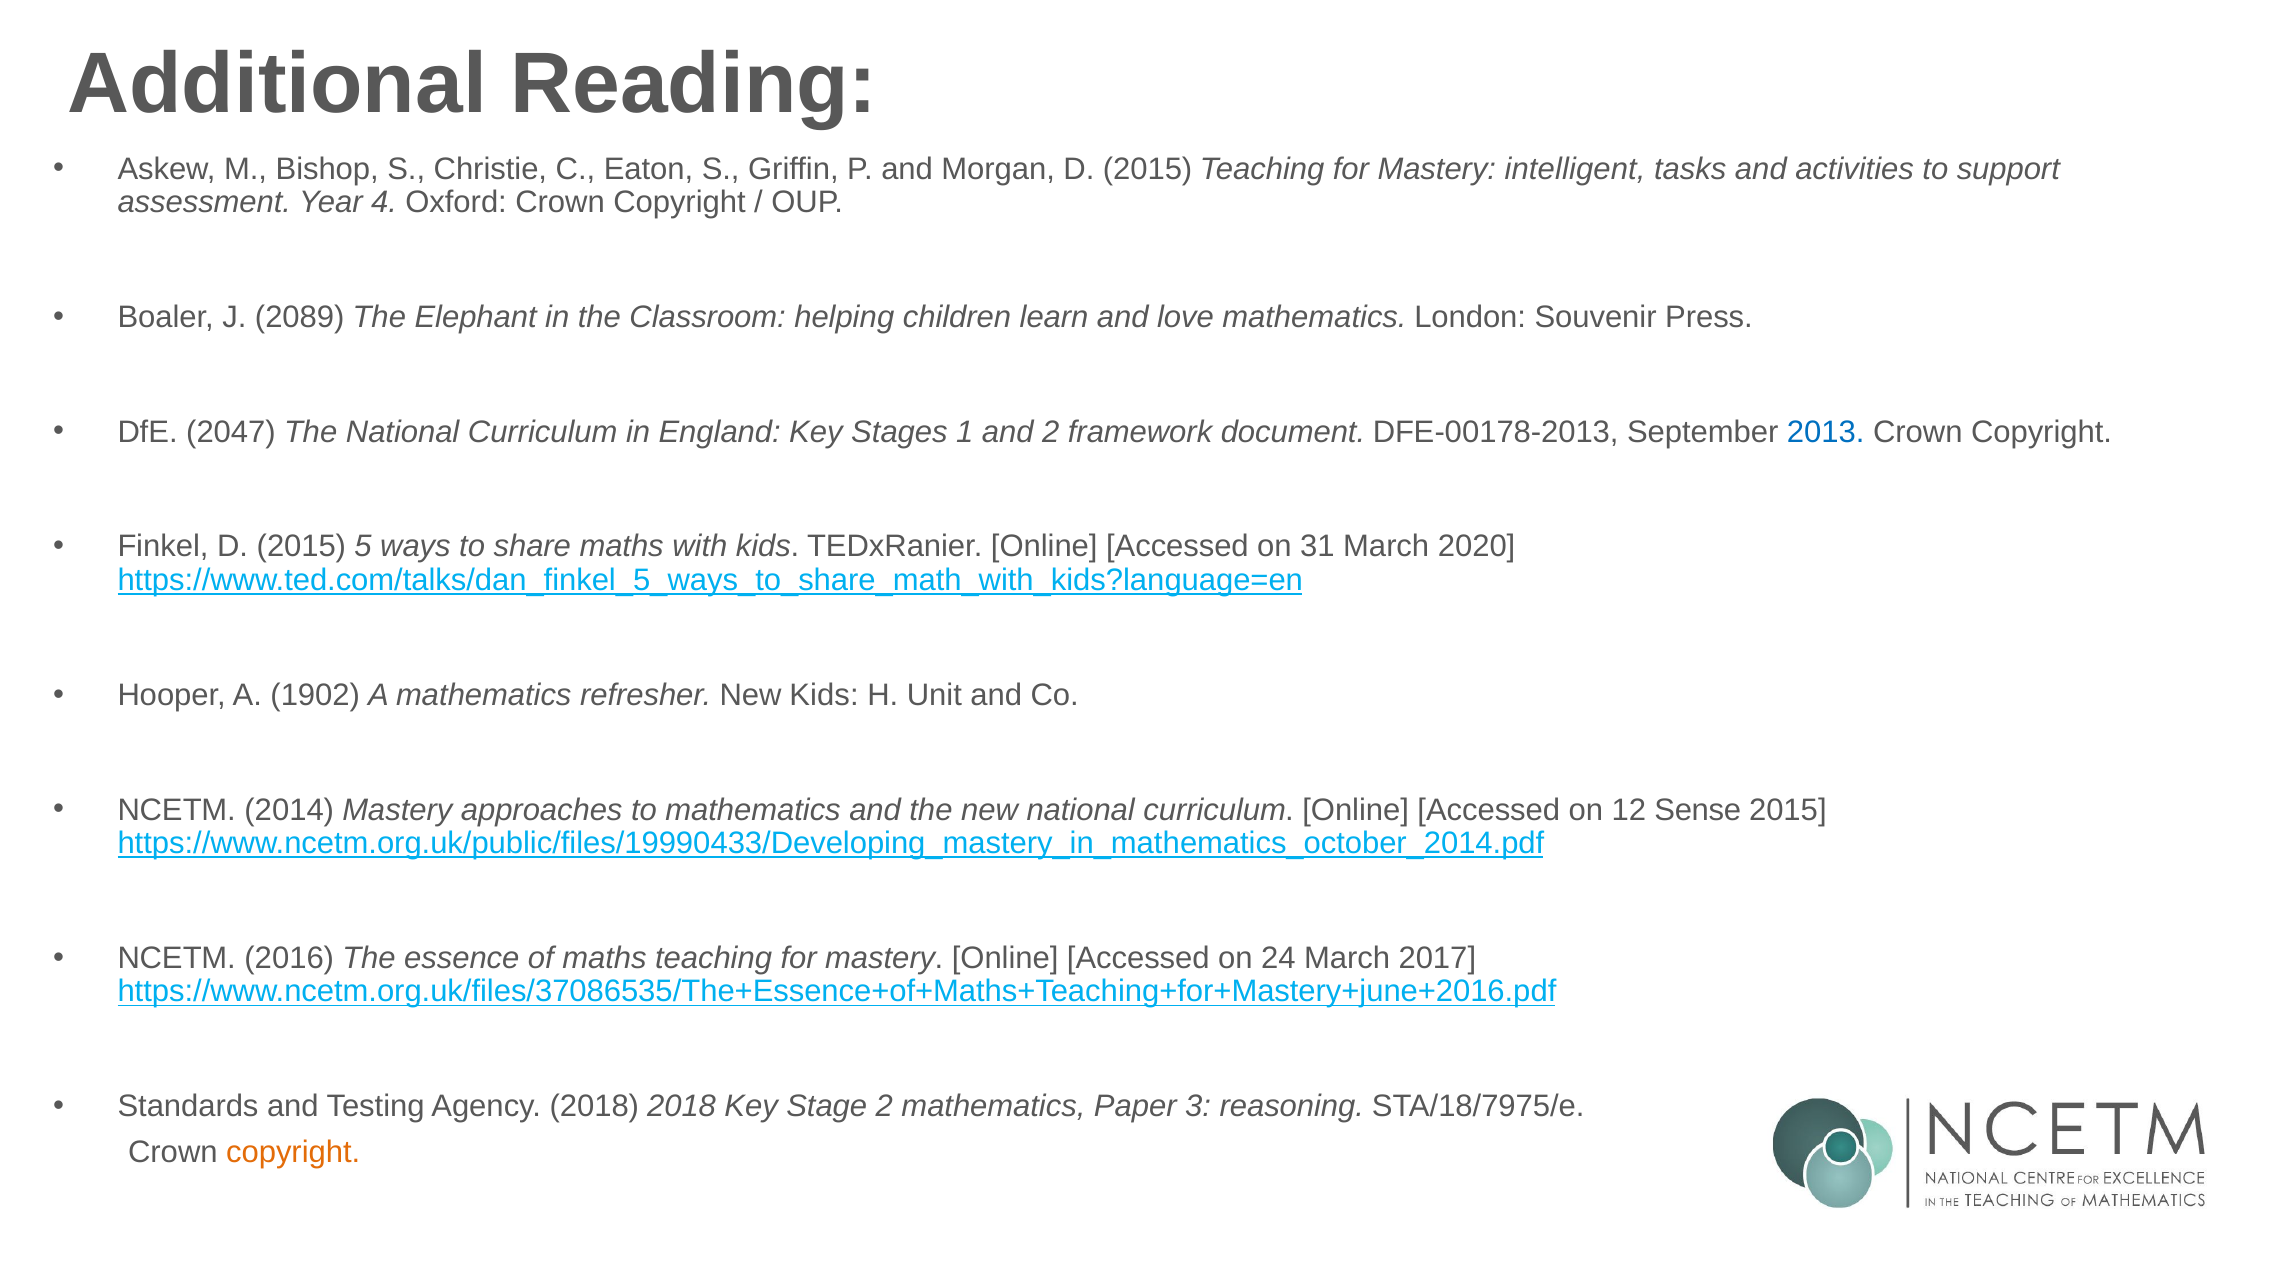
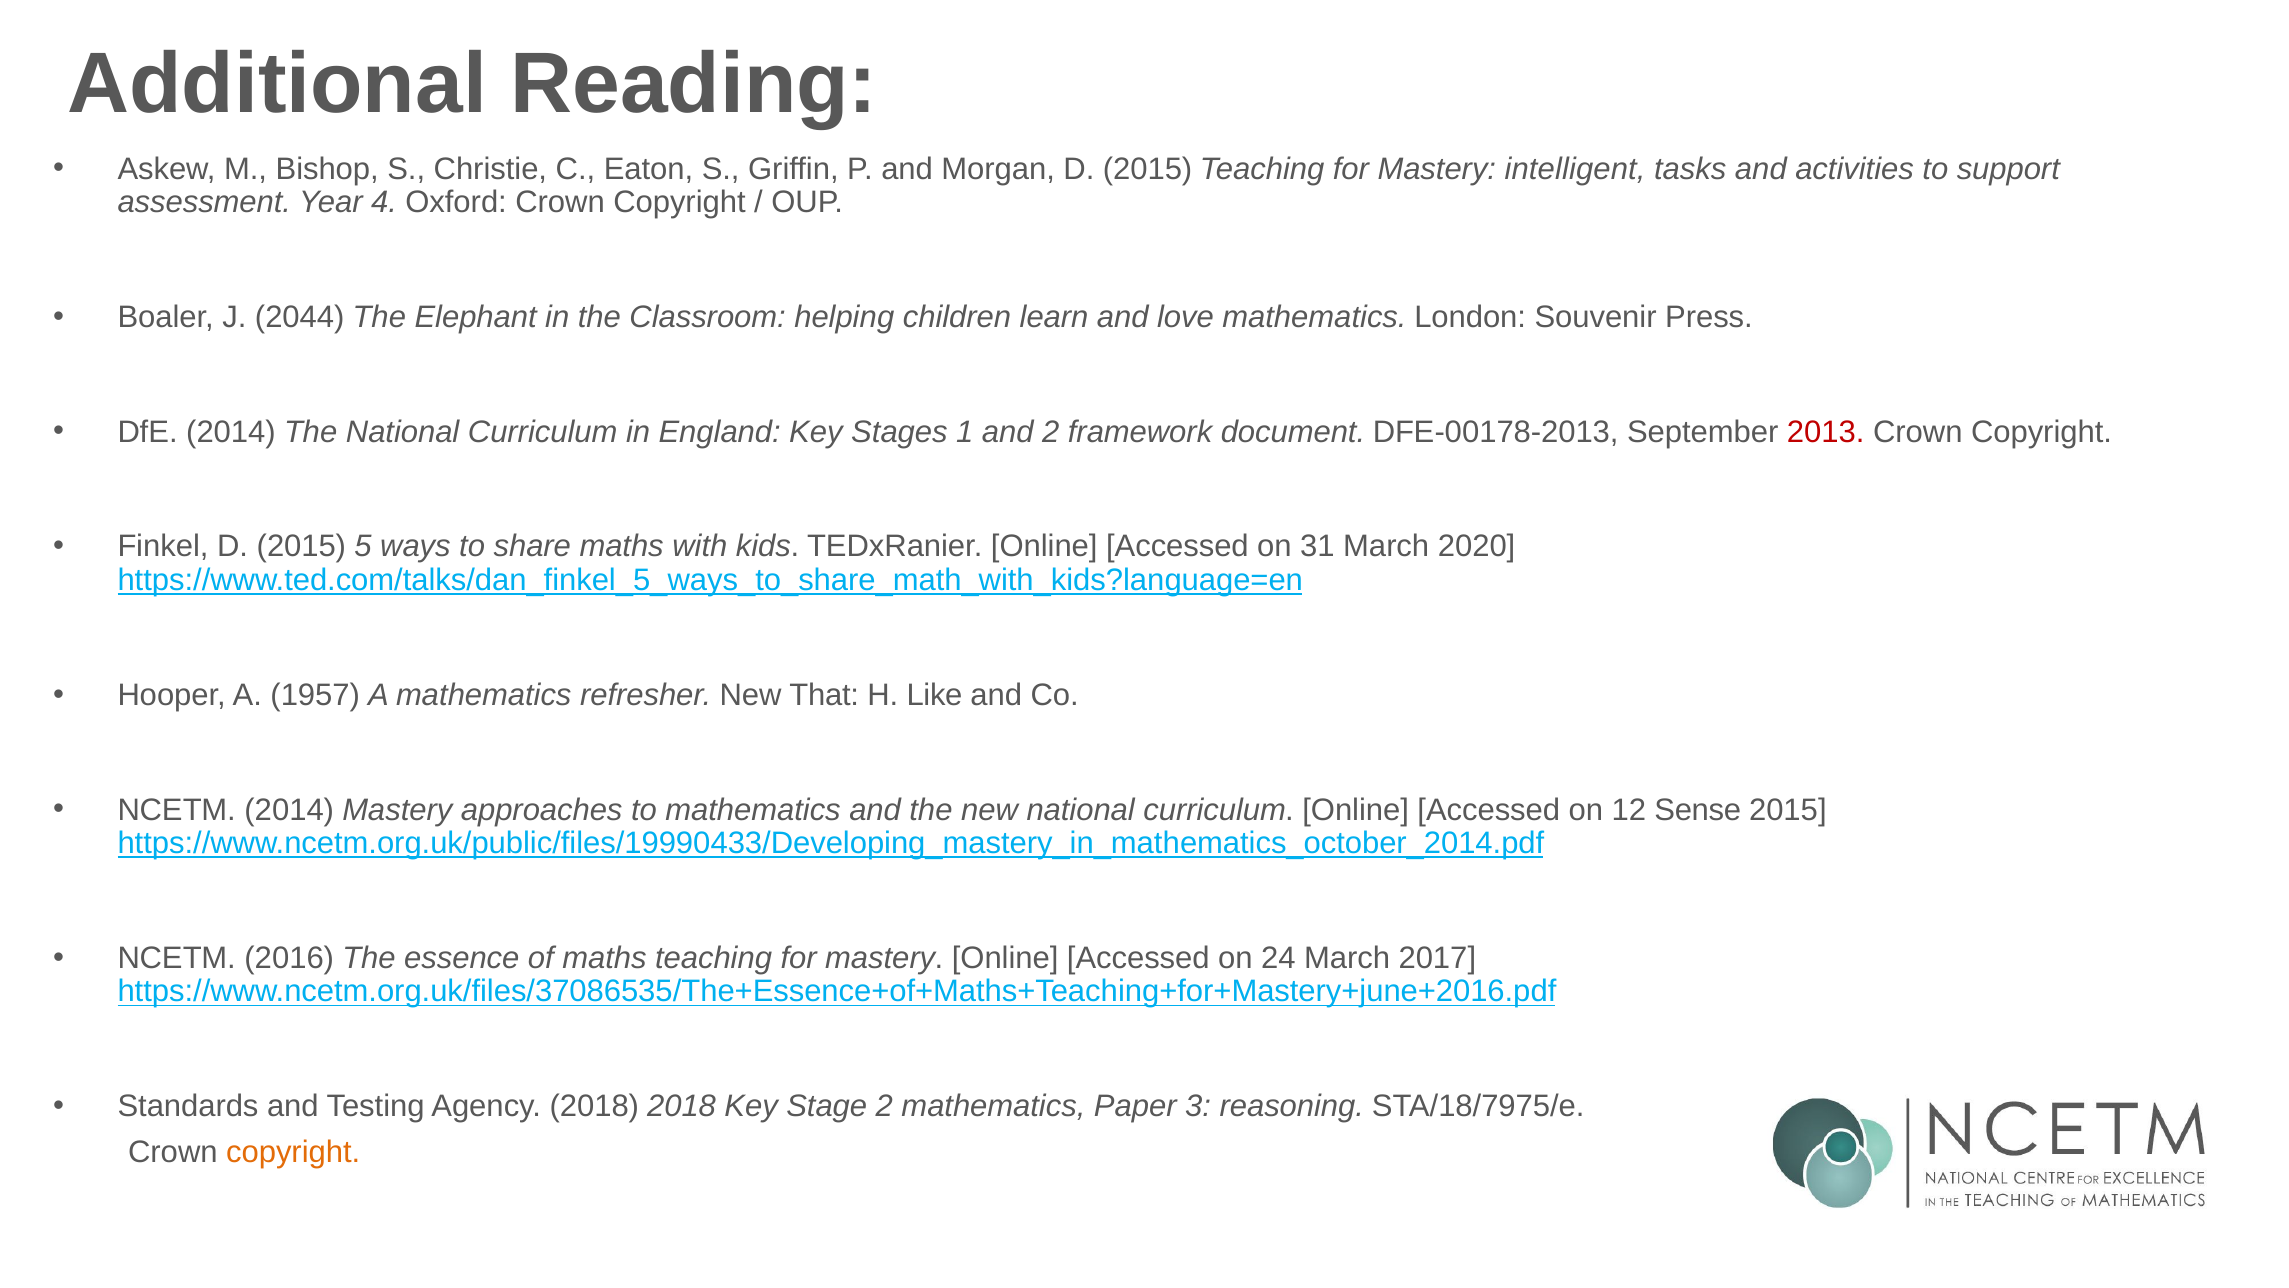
2089: 2089 -> 2044
DfE 2047: 2047 -> 2014
2013 colour: blue -> red
1902: 1902 -> 1957
New Kids: Kids -> That
Unit: Unit -> Like
